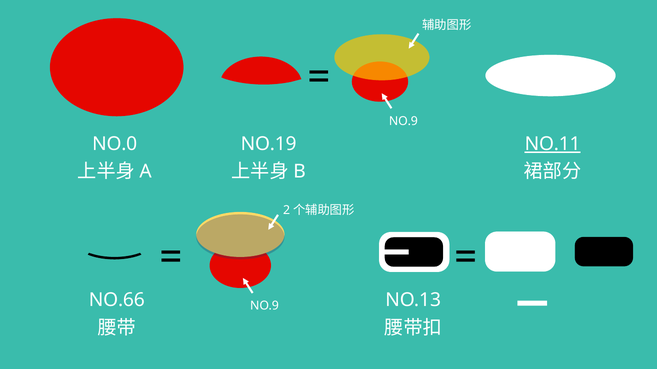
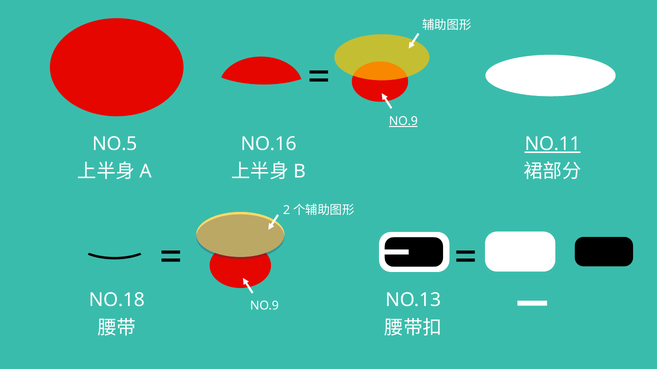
NO.9 at (403, 121) underline: none -> present
NO.0: NO.0 -> NO.5
NO.19: NO.19 -> NO.16
NO.66: NO.66 -> NO.18
